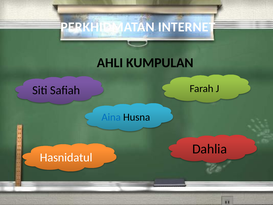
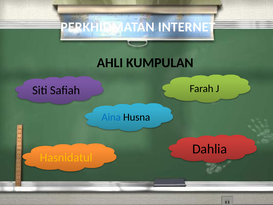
Hasnidatul colour: white -> yellow
